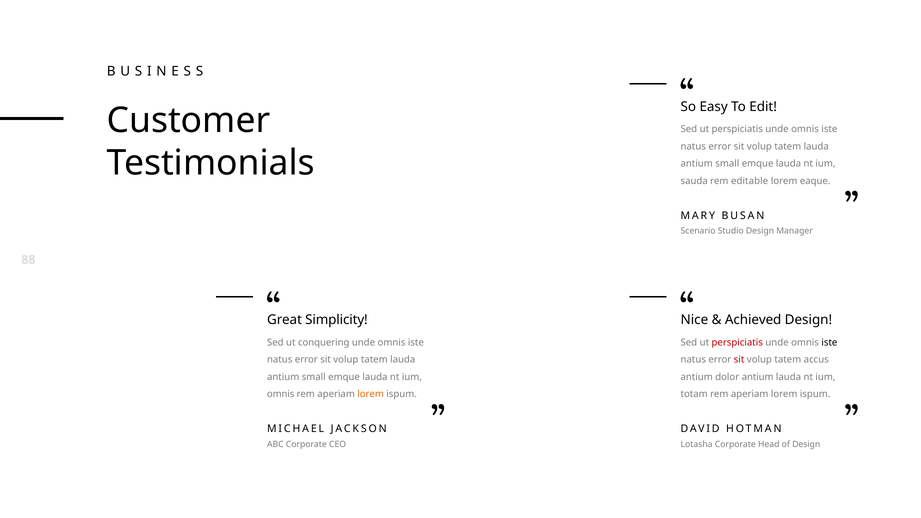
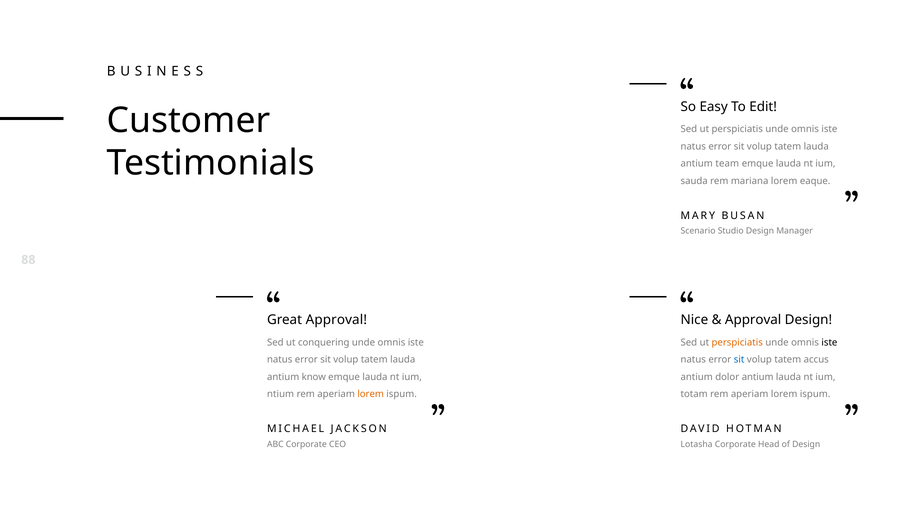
small at (727, 164): small -> team
editable: editable -> mariana
Great Simplicity: Simplicity -> Approval
Achieved at (753, 320): Achieved -> Approval
perspiciatis at (737, 343) colour: red -> orange
sit at (739, 360) colour: red -> blue
small at (314, 377): small -> know
omnis at (281, 394): omnis -> ntium
